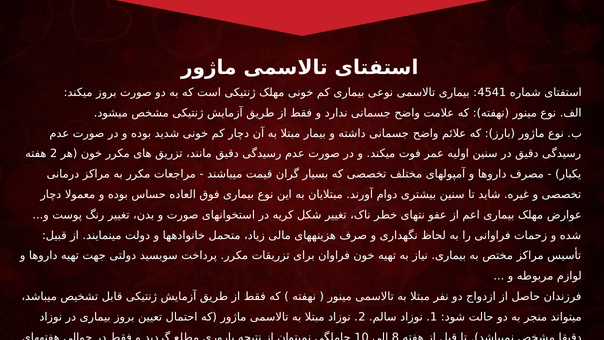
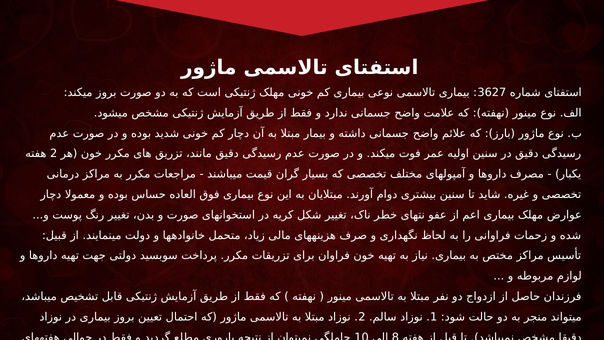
4541: 4541 -> 3627
